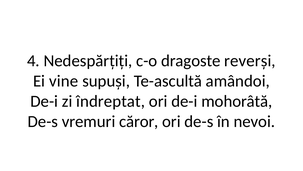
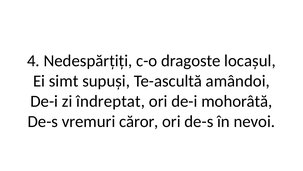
reverși: reverși -> locașul
vine: vine -> simt
